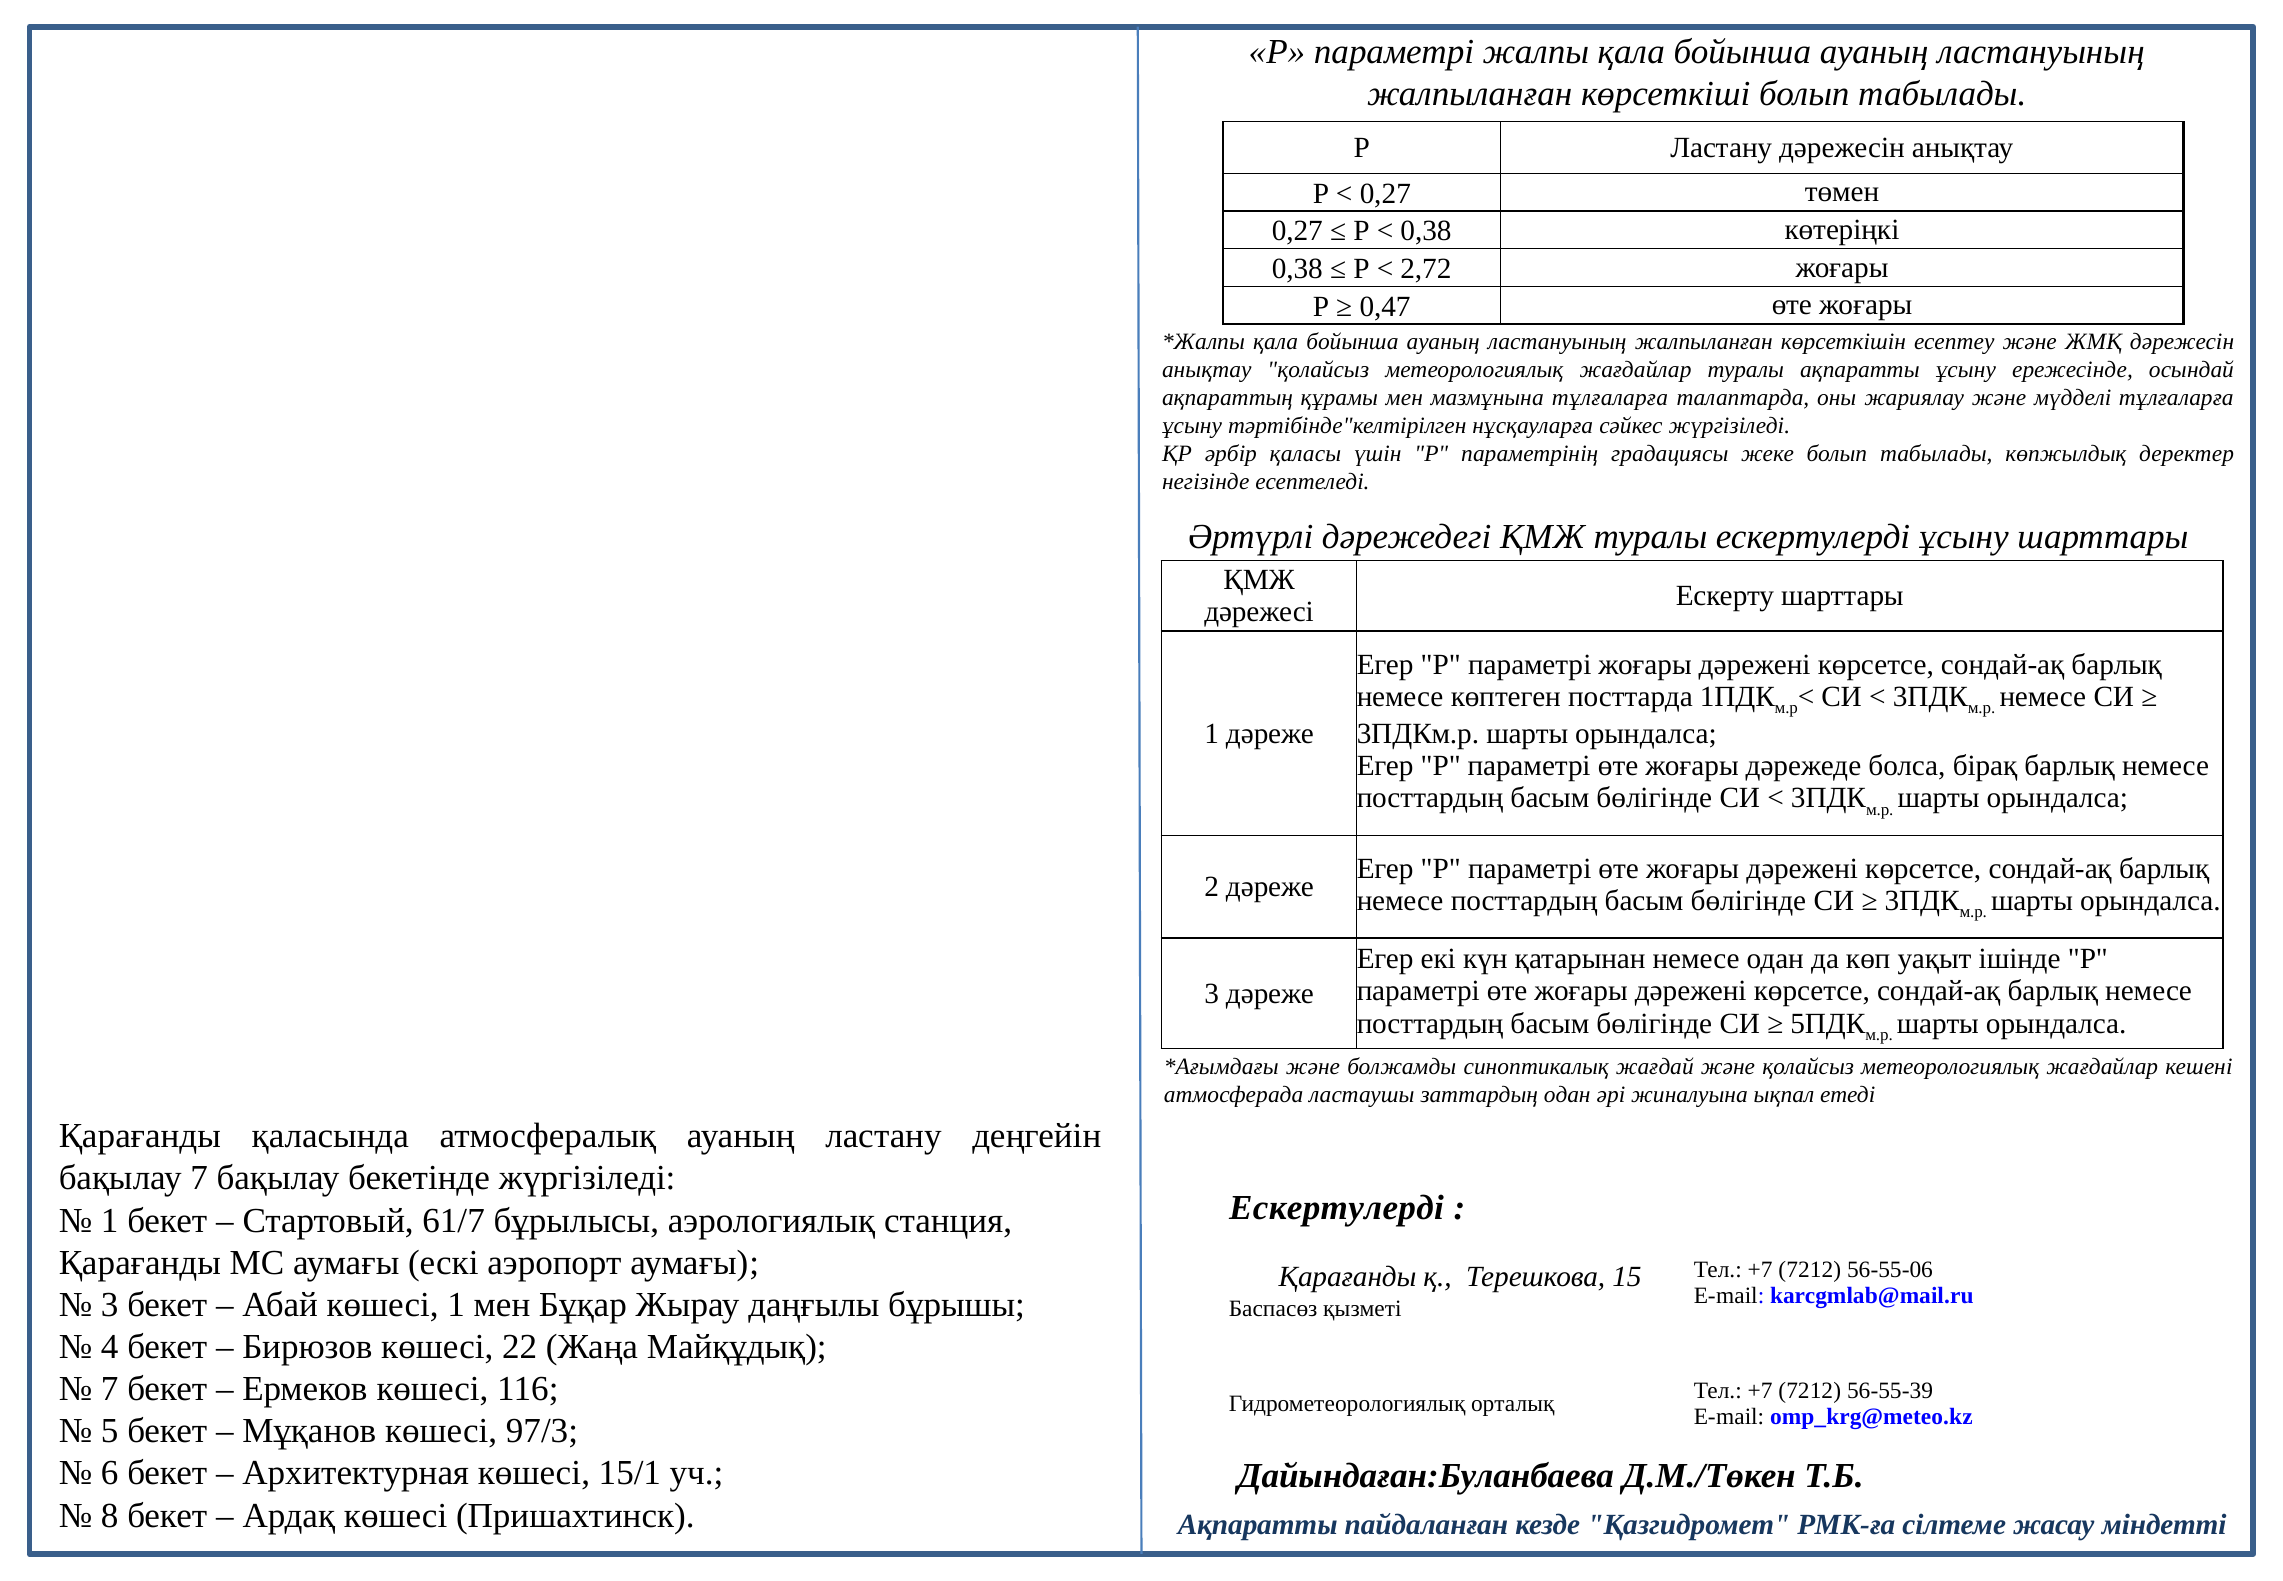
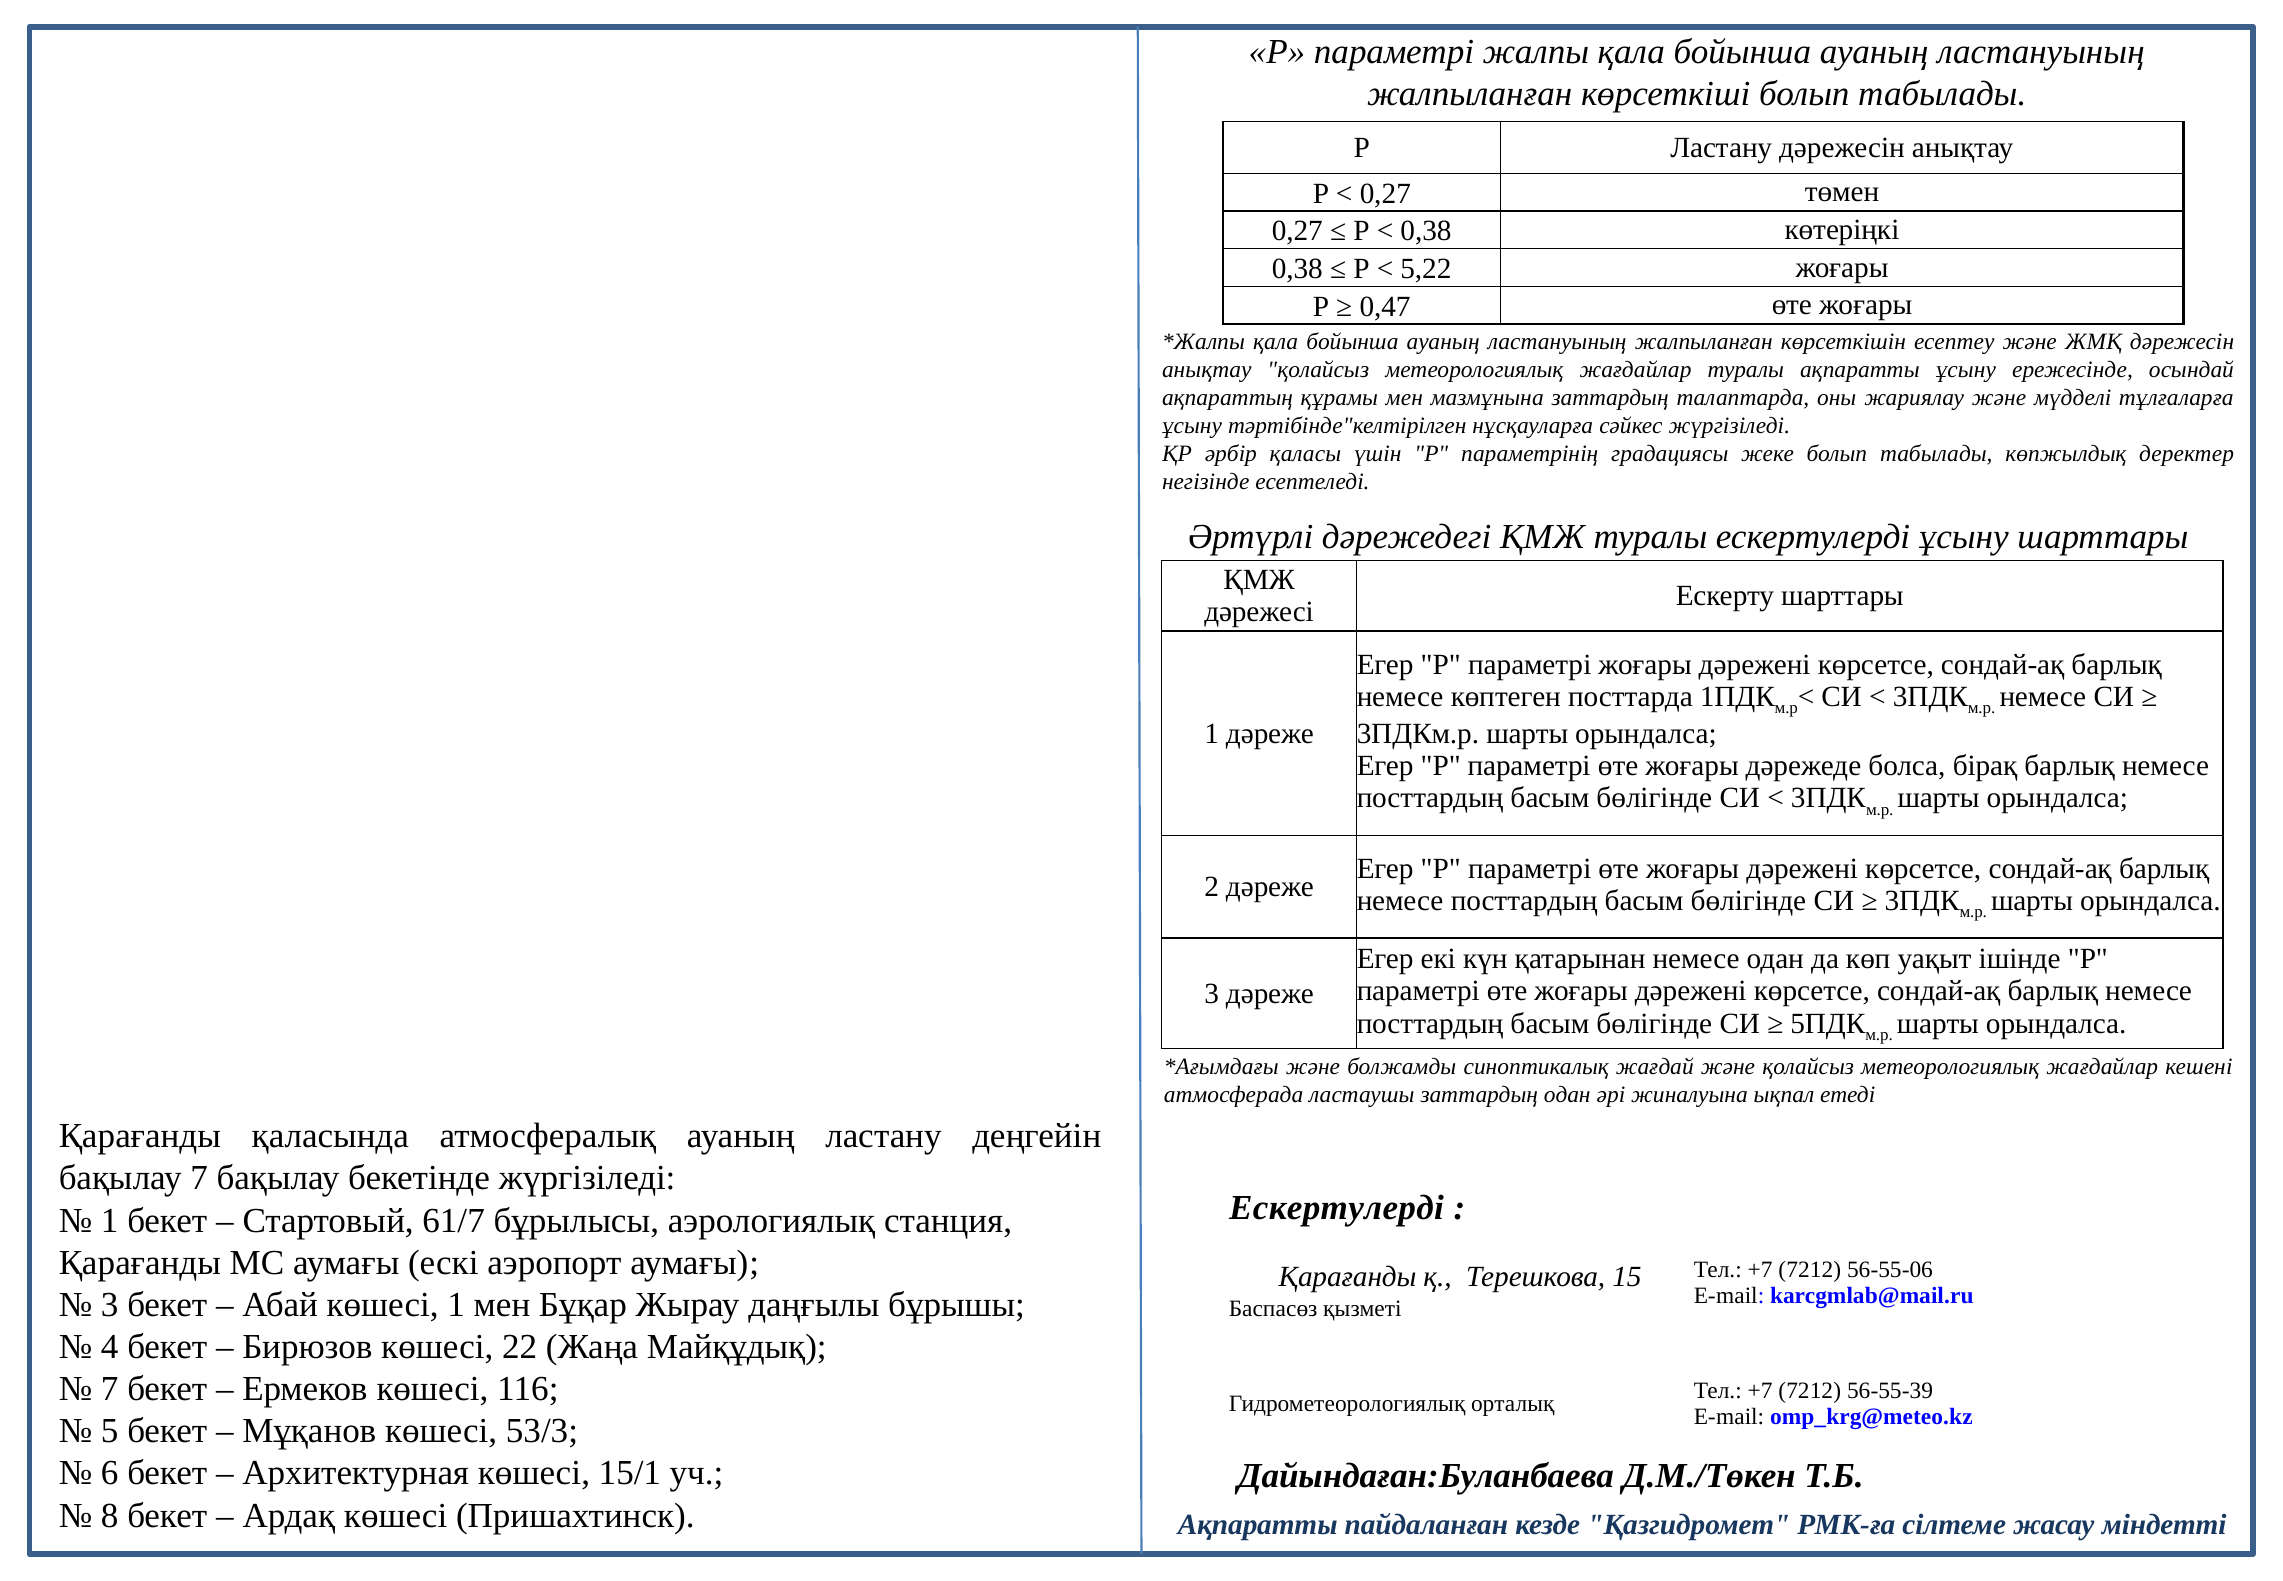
2,72: 2,72 -> 5,22
мазмұнына тұлғаларға: тұлғаларға -> заттардың
97/3: 97/3 -> 53/3
